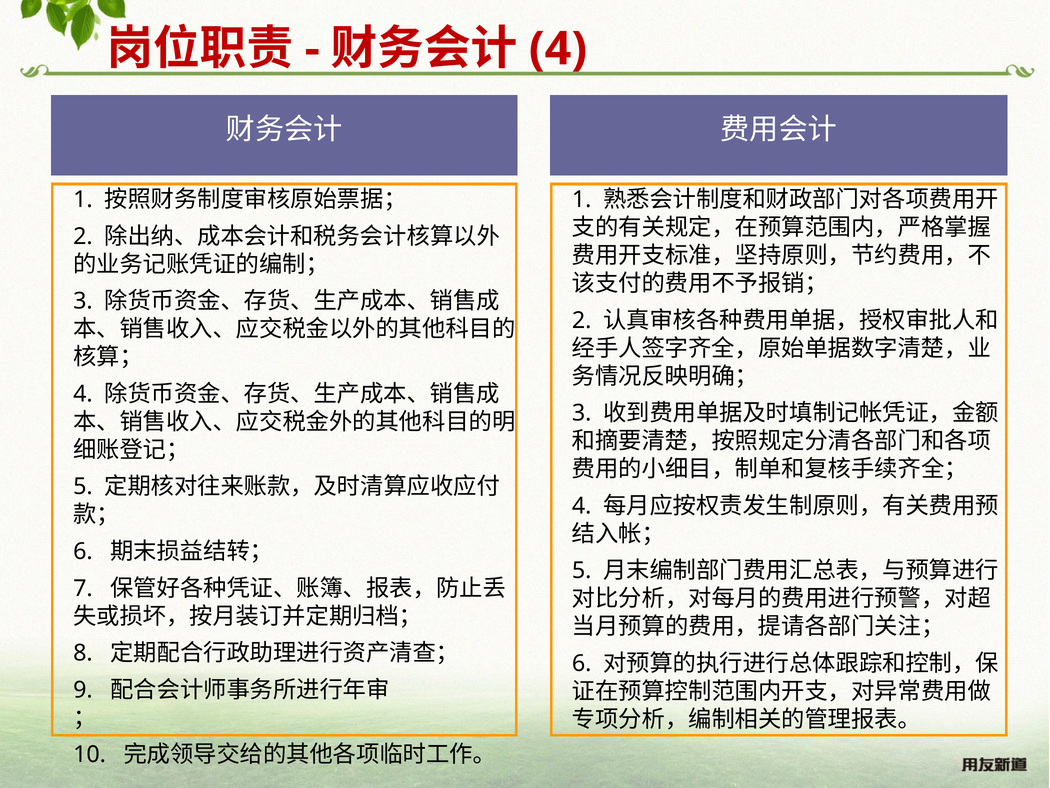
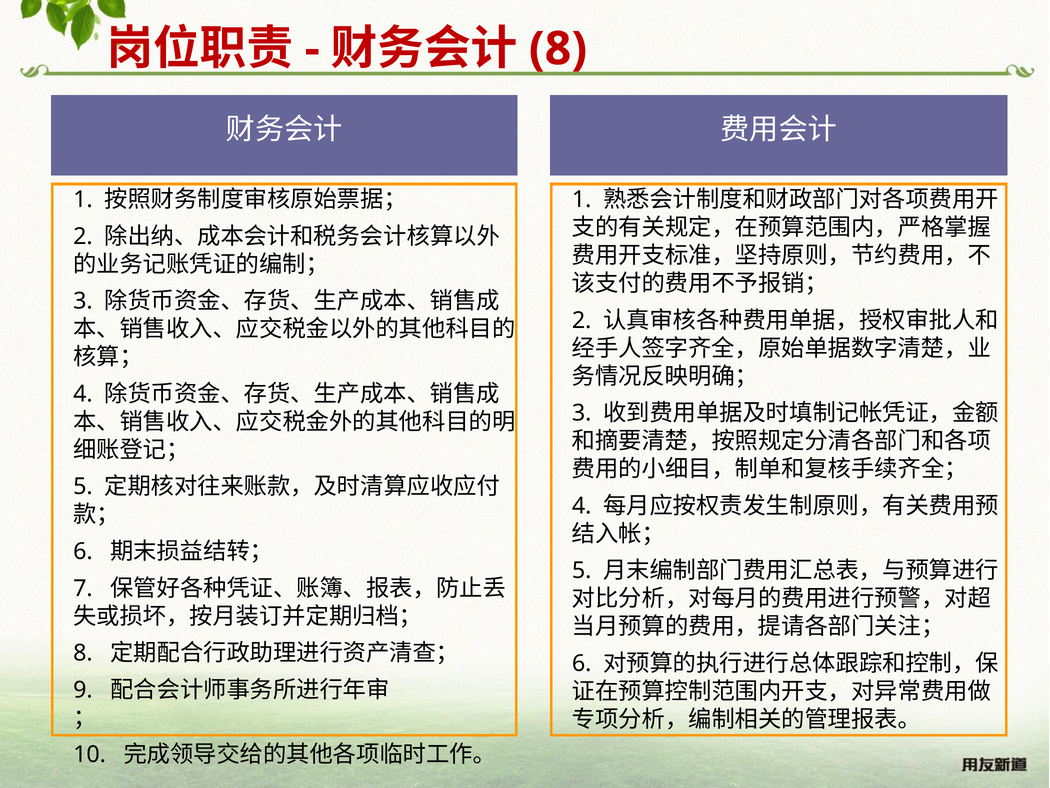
4 at (558, 49): 4 -> 8
